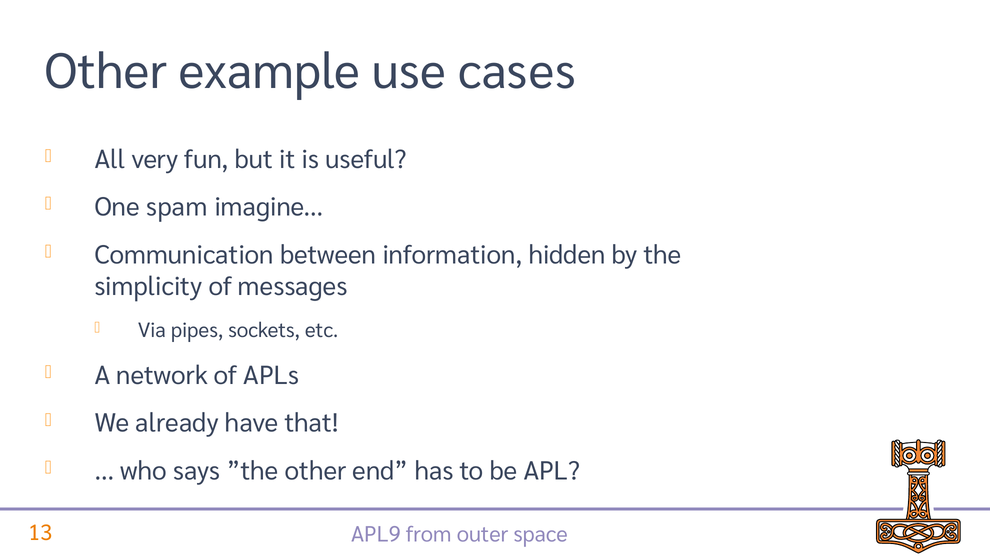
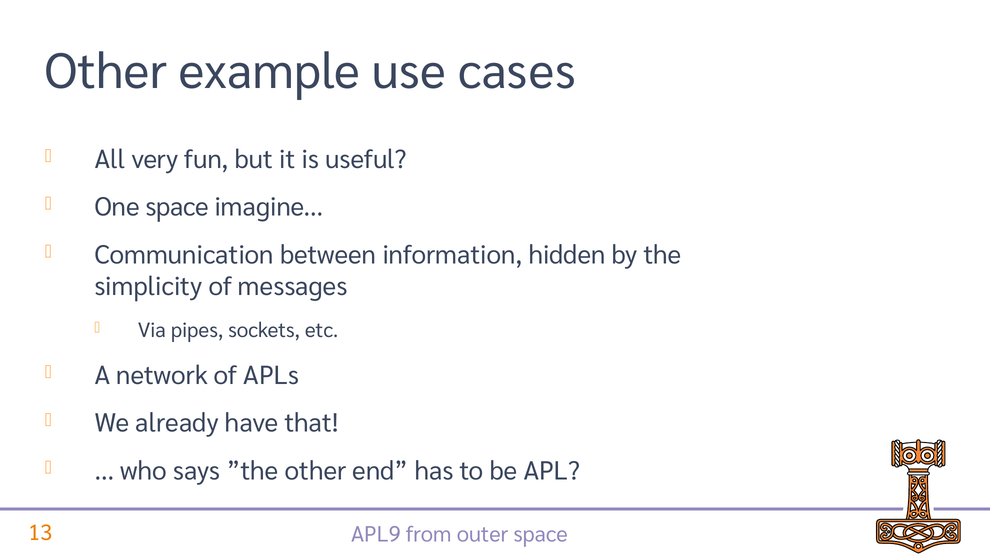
One spam: spam -> space
